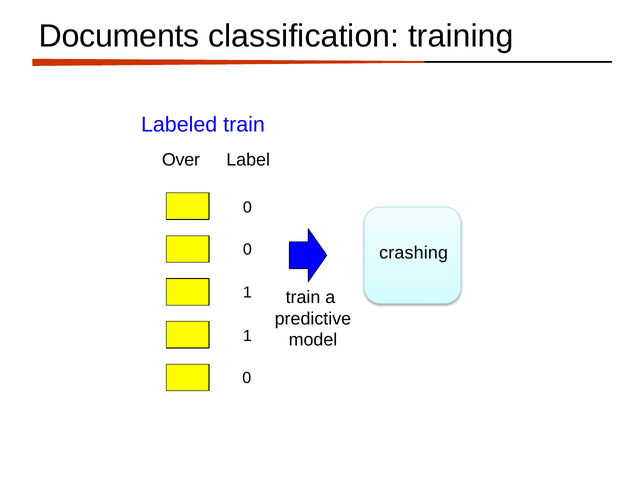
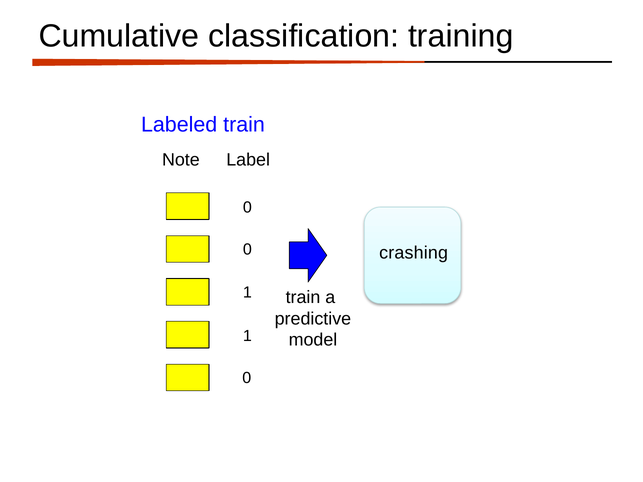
Documents: Documents -> Cumulative
Over: Over -> Note
